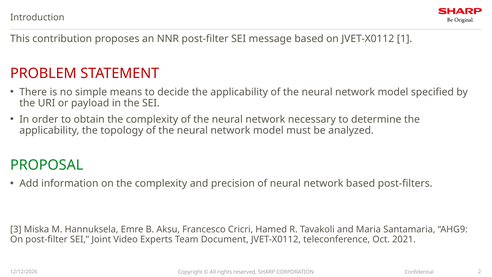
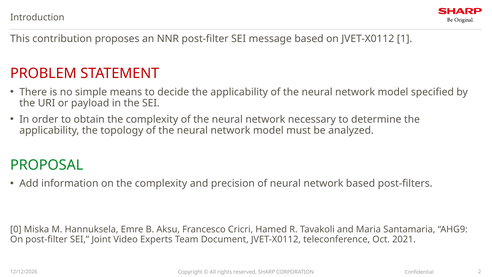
3: 3 -> 0
